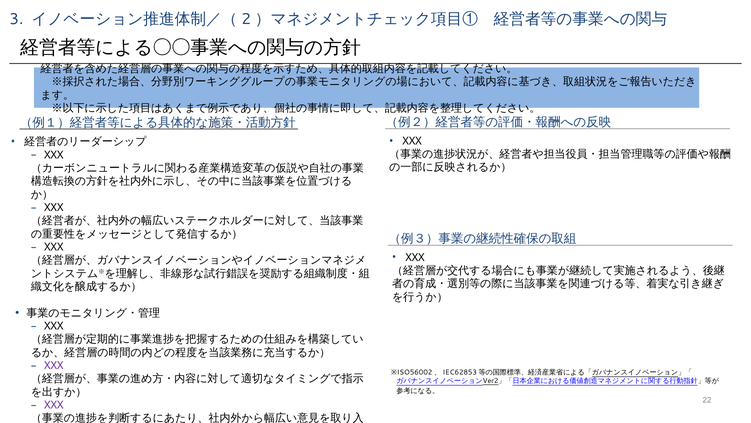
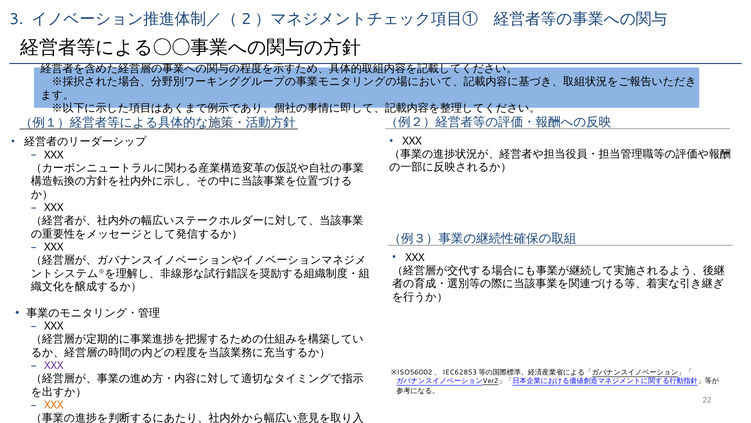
XXX at (54, 405) colour: purple -> orange
